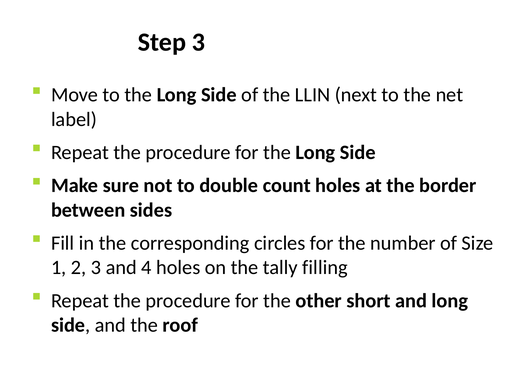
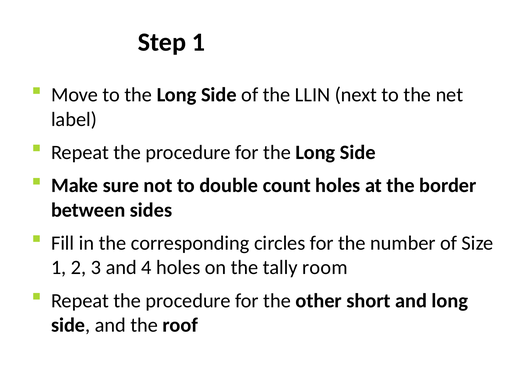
Step 3: 3 -> 1
filling: filling -> room
